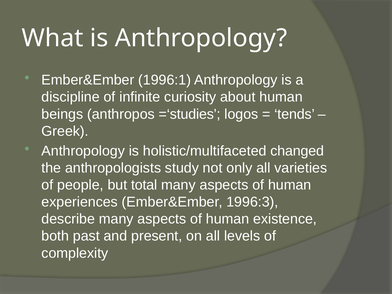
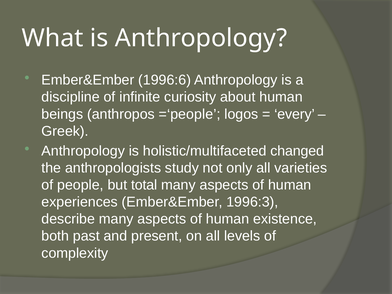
1996:1: 1996:1 -> 1996:6
=‘studies: =‘studies -> =‘people
tends: tends -> every
